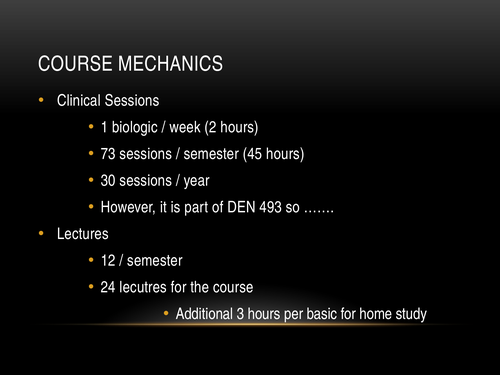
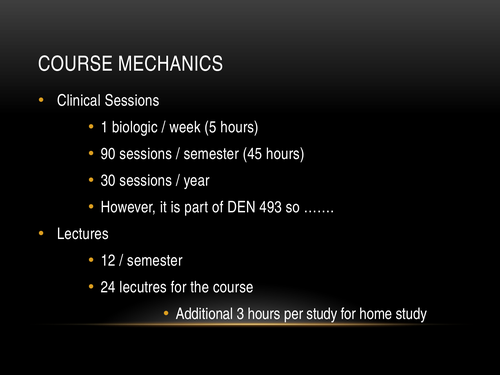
2: 2 -> 5
73: 73 -> 90
per basic: basic -> study
